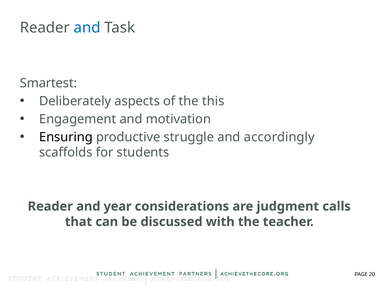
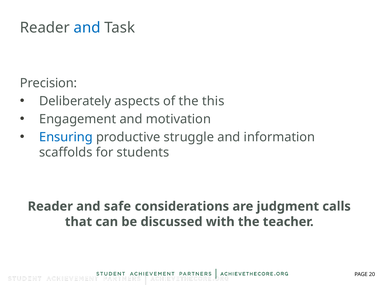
Smartest: Smartest -> Precision
Ensuring colour: black -> blue
accordingly: accordingly -> information
year: year -> safe
